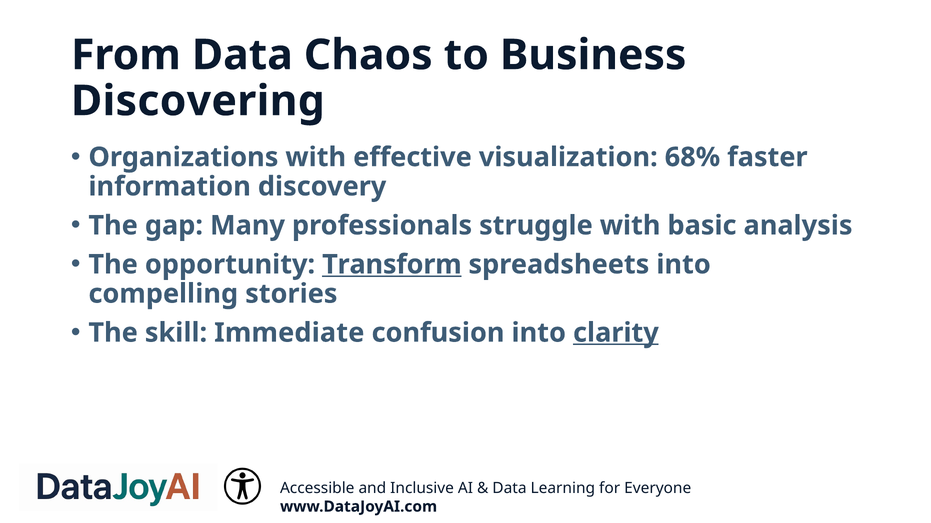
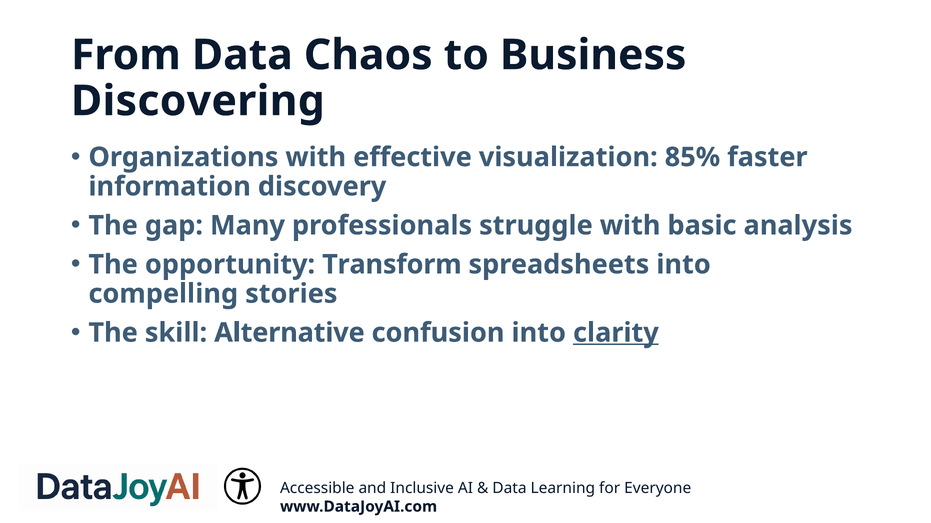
68%: 68% -> 85%
Transform underline: present -> none
Immediate: Immediate -> Alternative
